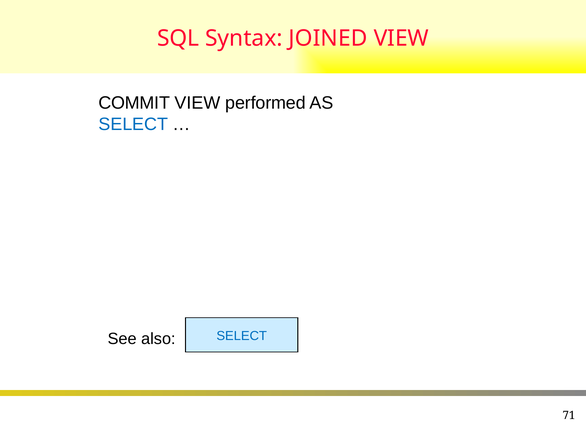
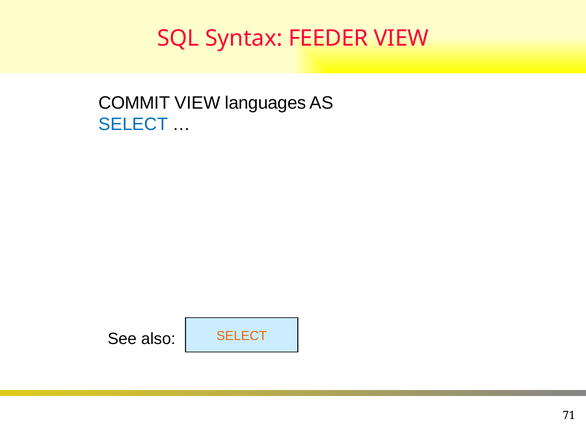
JOINED: JOINED -> FEEDER
performed: performed -> languages
SELECT at (242, 335) colour: blue -> orange
